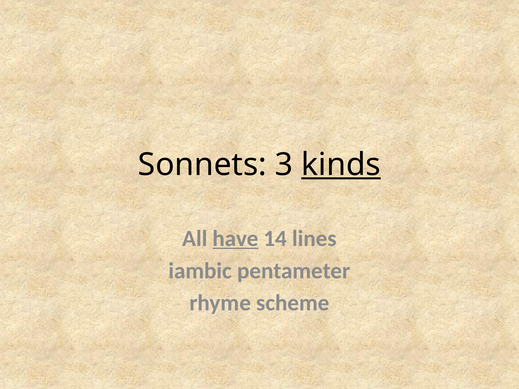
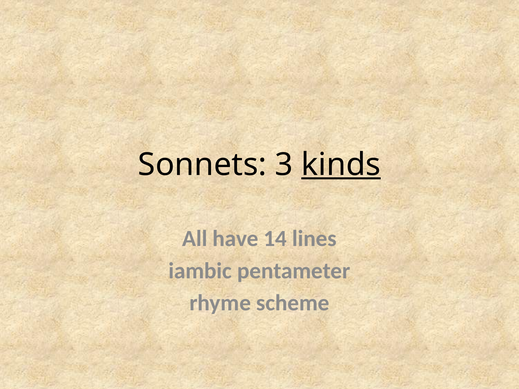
have underline: present -> none
